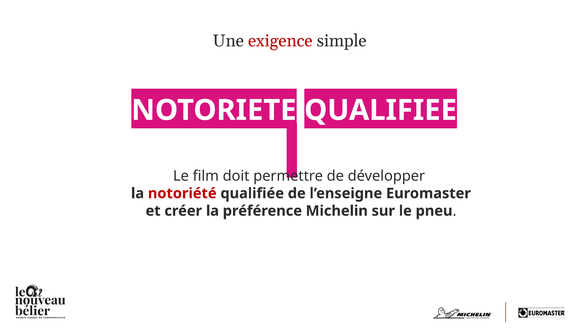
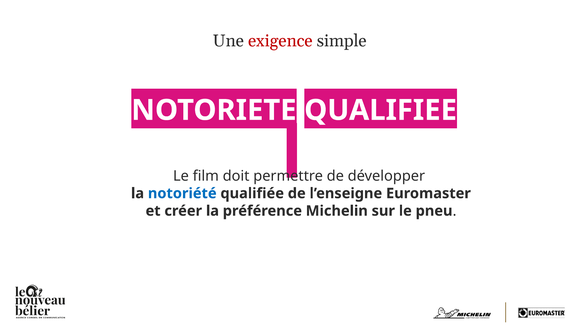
notoriété colour: red -> blue
